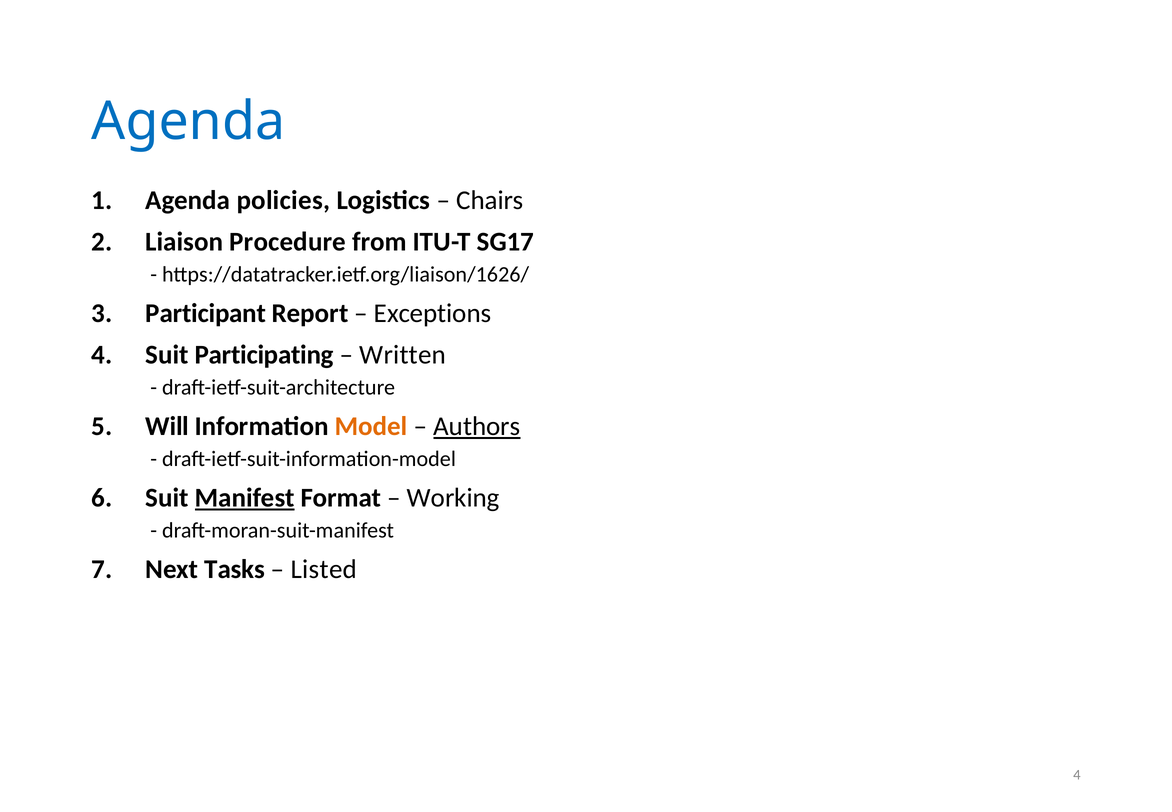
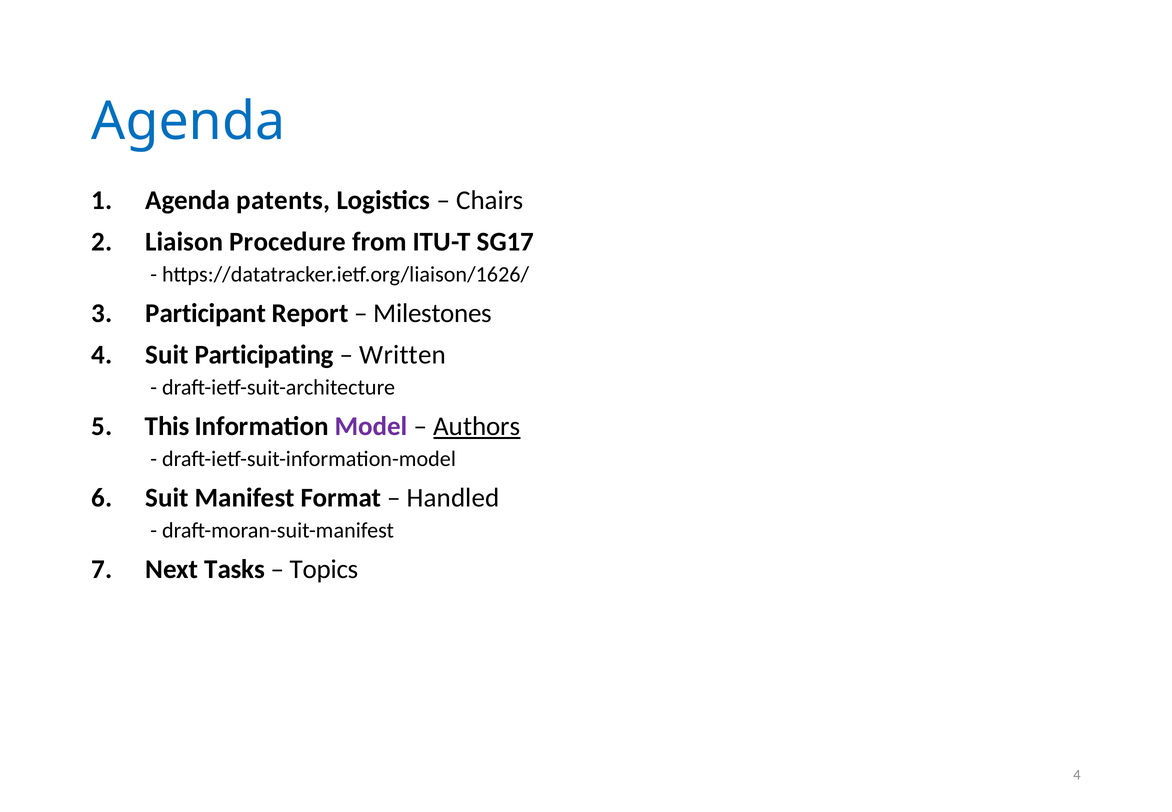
policies: policies -> patents
Exceptions: Exceptions -> Milestones
Will: Will -> This
Model colour: orange -> purple
Manifest underline: present -> none
Working: Working -> Handled
Listed: Listed -> Topics
